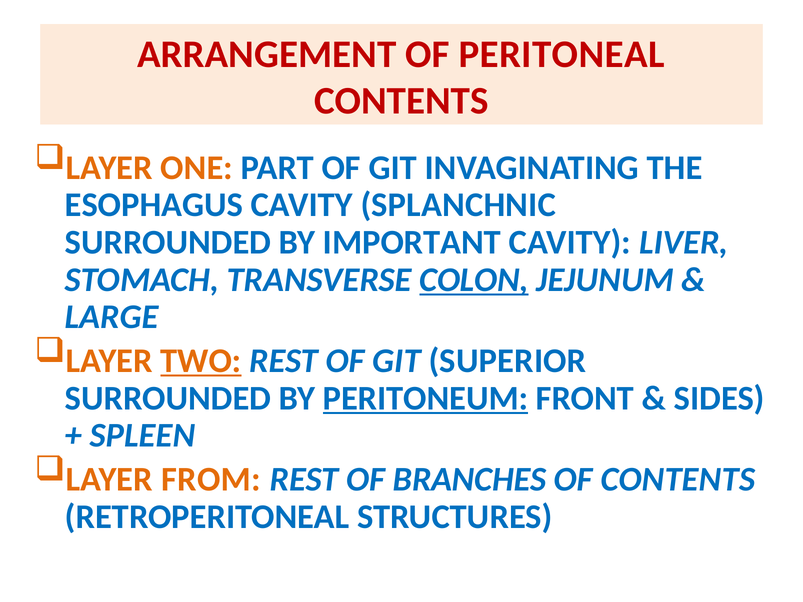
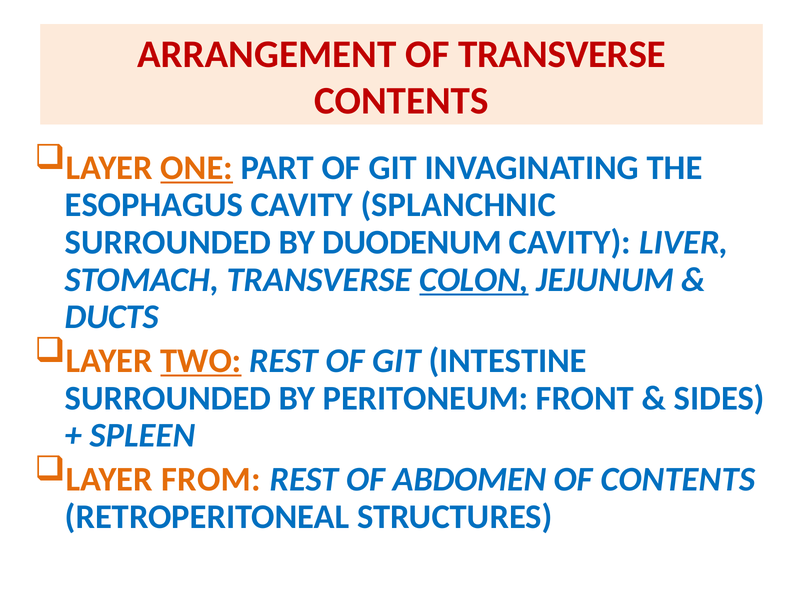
OF PERITONEAL: PERITONEAL -> TRANSVERSE
ONE underline: none -> present
IMPORTANT: IMPORTANT -> DUODENUM
LARGE: LARGE -> DUCTS
SUPERIOR: SUPERIOR -> INTESTINE
PERITONEUM underline: present -> none
BRANCHES: BRANCHES -> ABDOMEN
